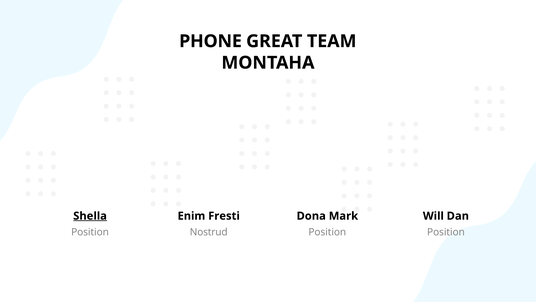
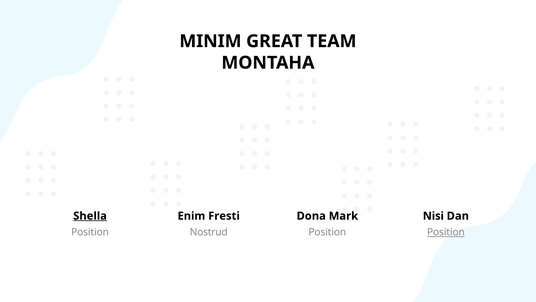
PHONE: PHONE -> MINIM
Will: Will -> Nisi
Position at (446, 232) underline: none -> present
